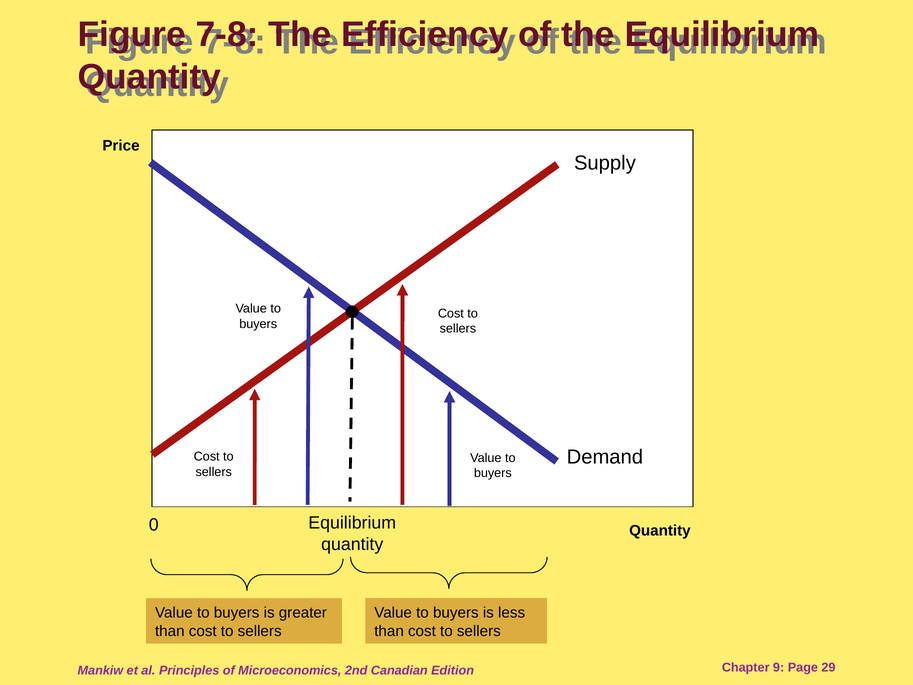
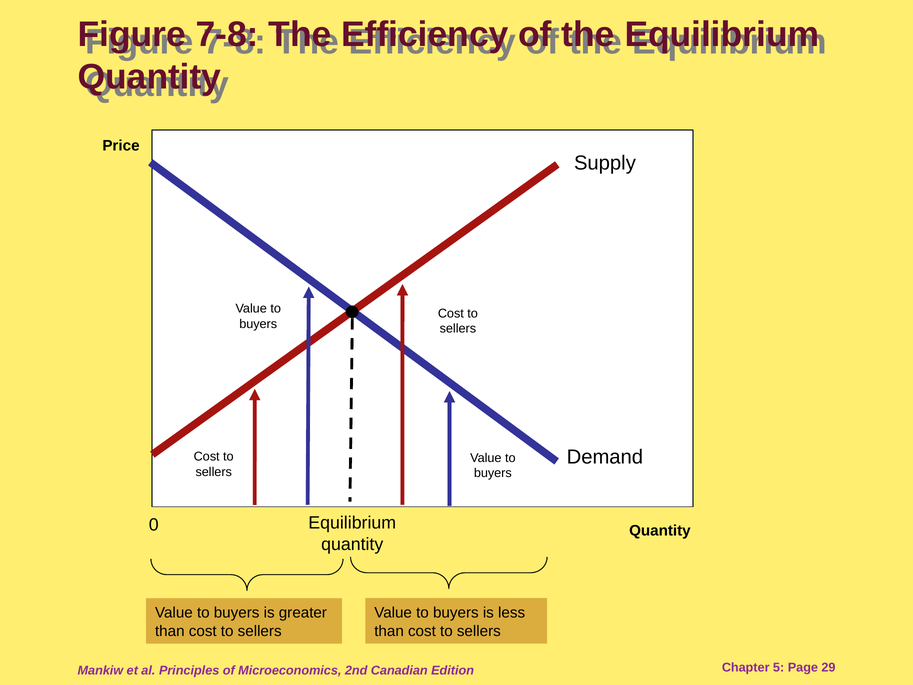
9: 9 -> 5
